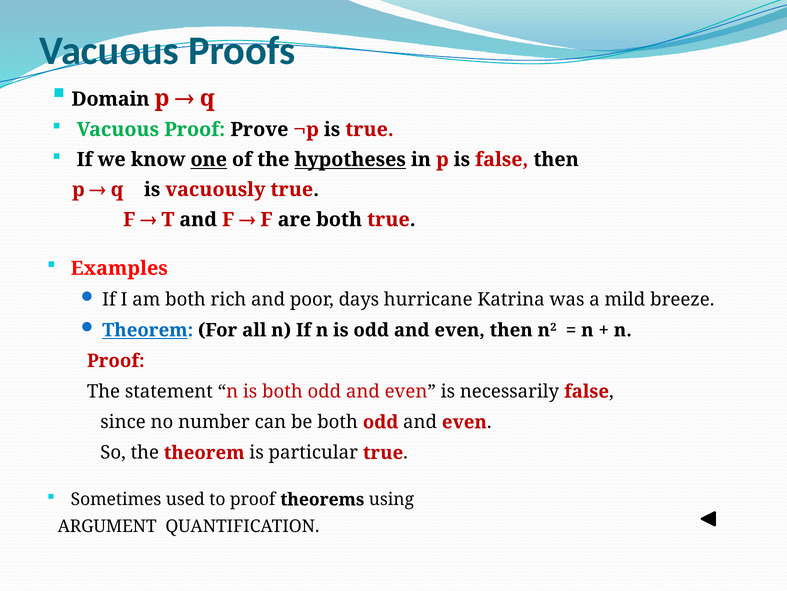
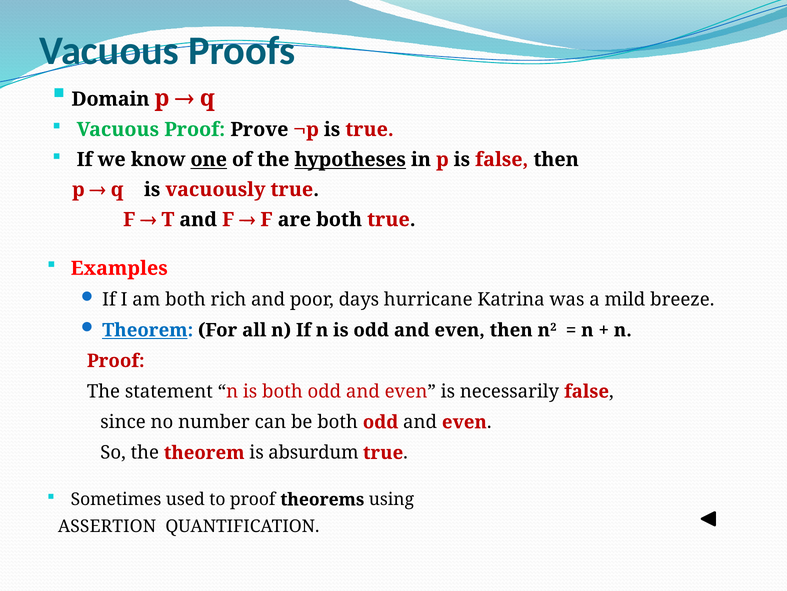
particular: particular -> absurdum
ARGUMENT: ARGUMENT -> ASSERTION
